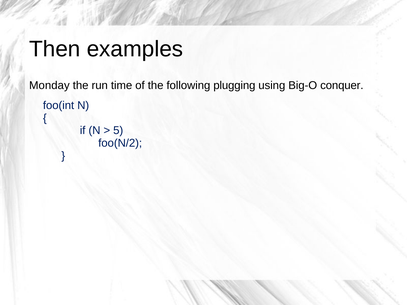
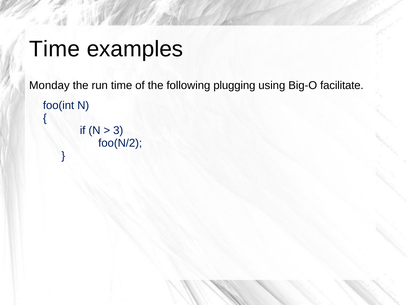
Then at (55, 49): Then -> Time
conquer: conquer -> facilitate
5: 5 -> 3
